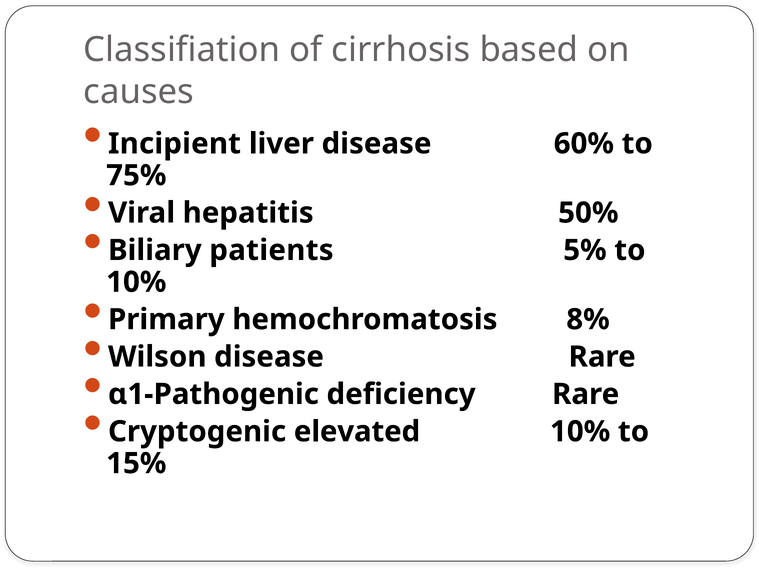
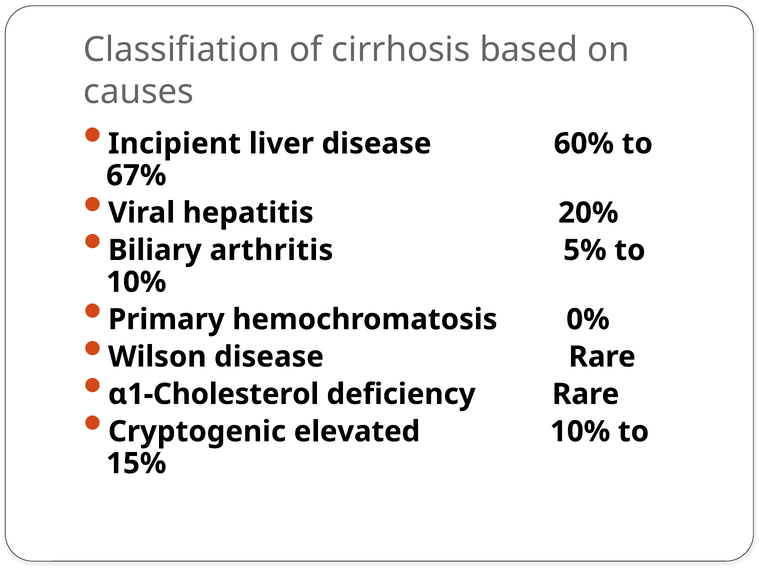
75%: 75% -> 67%
50%: 50% -> 20%
patients: patients -> arthritis
8%: 8% -> 0%
α1-Pathogenic: α1-Pathogenic -> α1-Cholesterol
